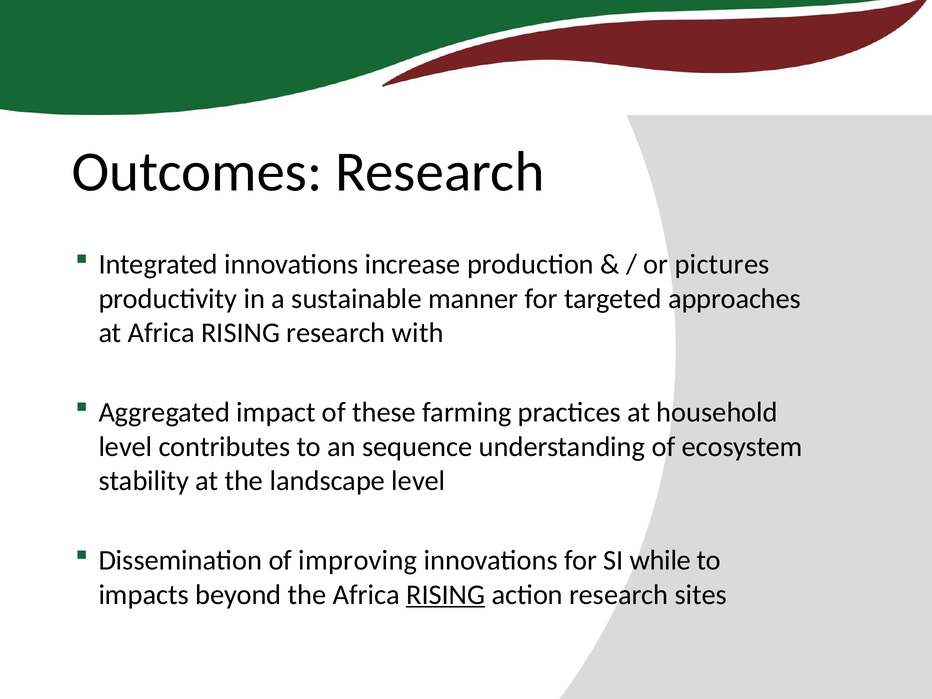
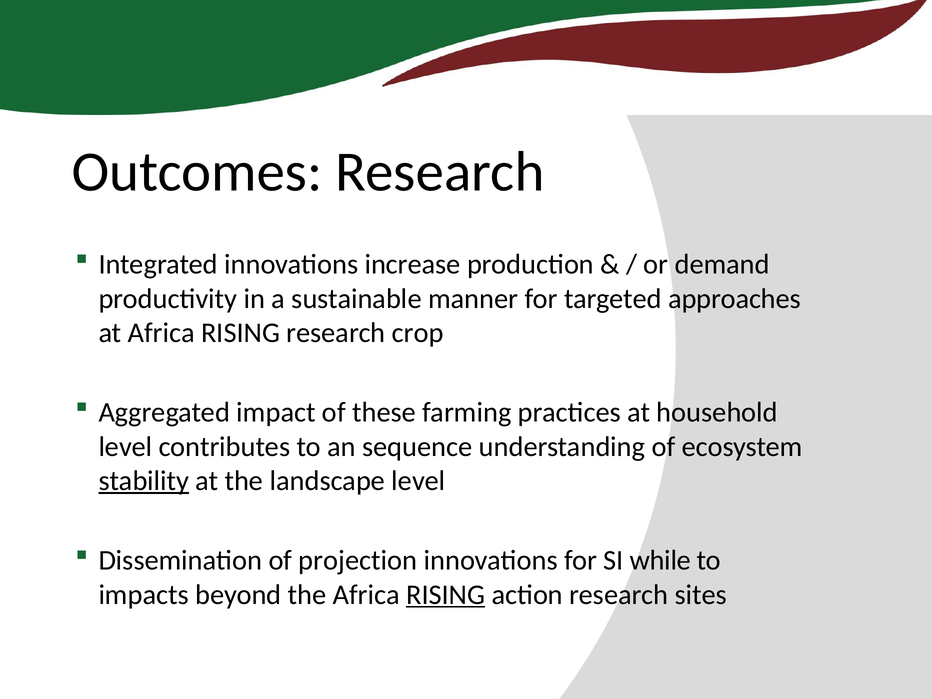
pictures: pictures -> demand
with: with -> crop
stability underline: none -> present
improving: improving -> projection
